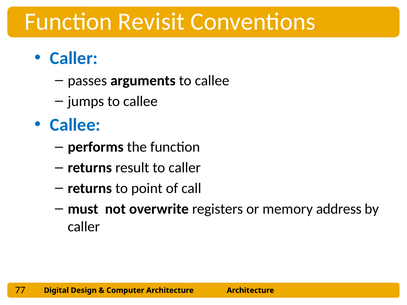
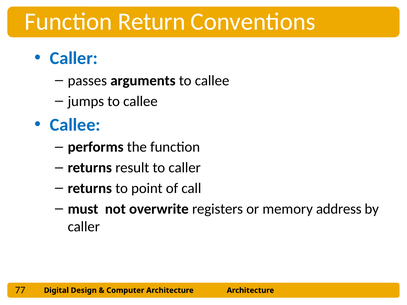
Revisit: Revisit -> Return
